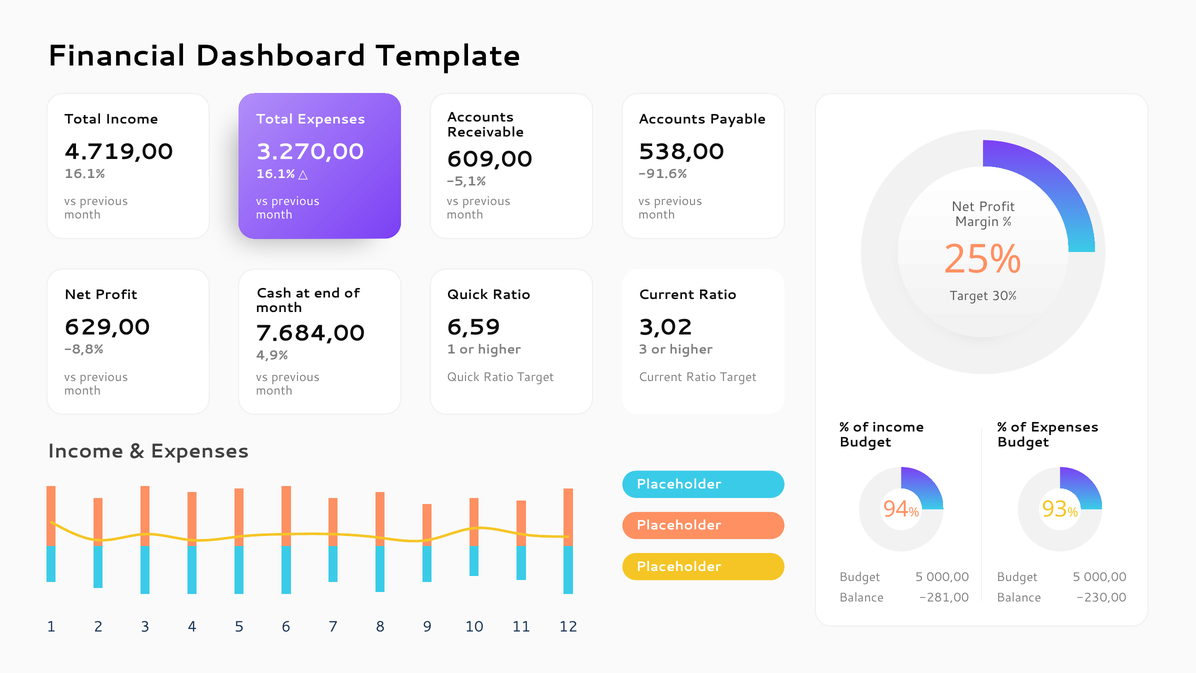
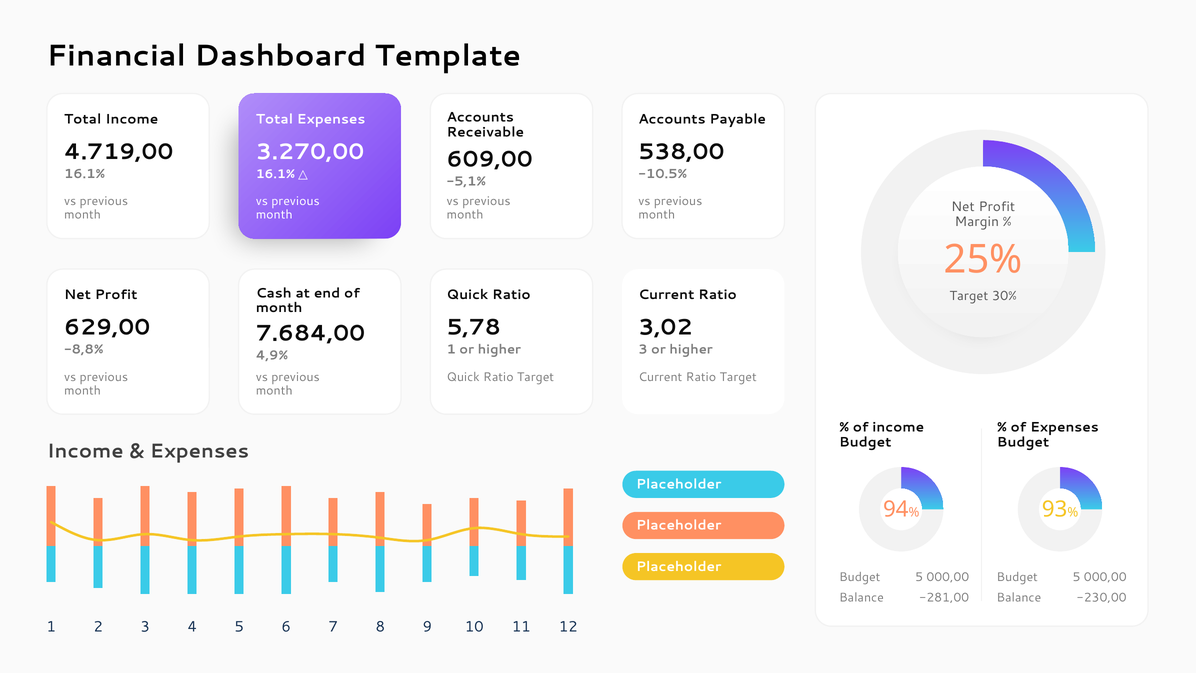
-91.6%: -91.6% -> -10.5%
6,59: 6,59 -> 5,78
